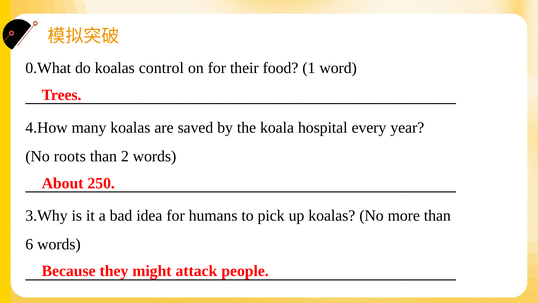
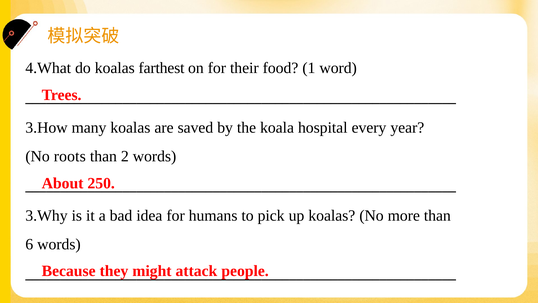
0.What: 0.What -> 4.What
control: control -> farthest
4.How: 4.How -> 3.How
